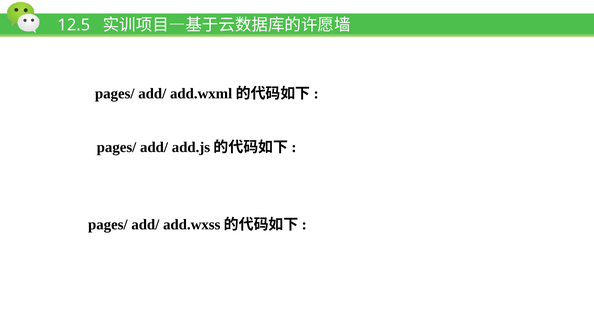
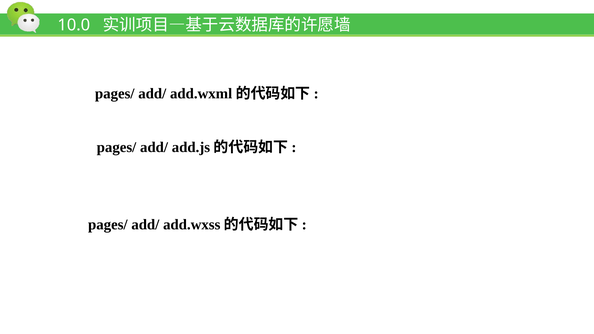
12.5: 12.5 -> 10.0
